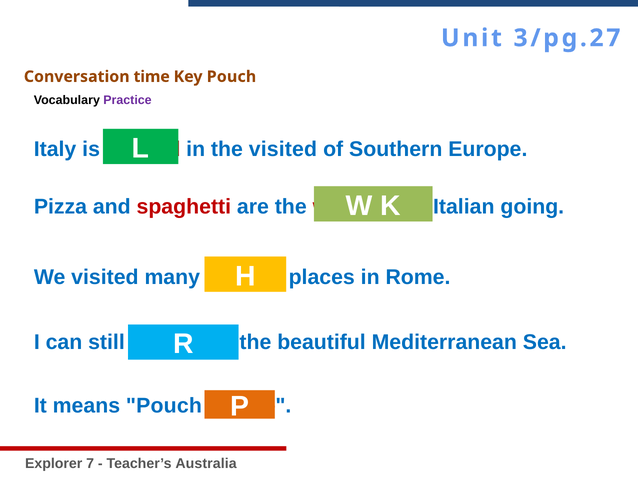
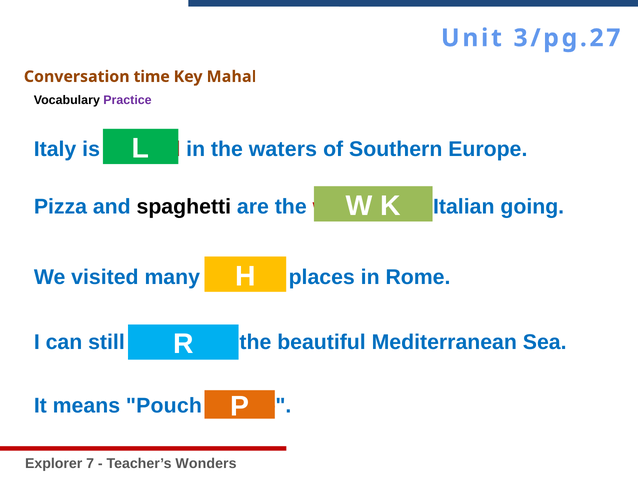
Key Pouch: Pouch -> Mahal
the visited: visited -> waters
spaghetti colour: red -> black
Australia: Australia -> Wonders
